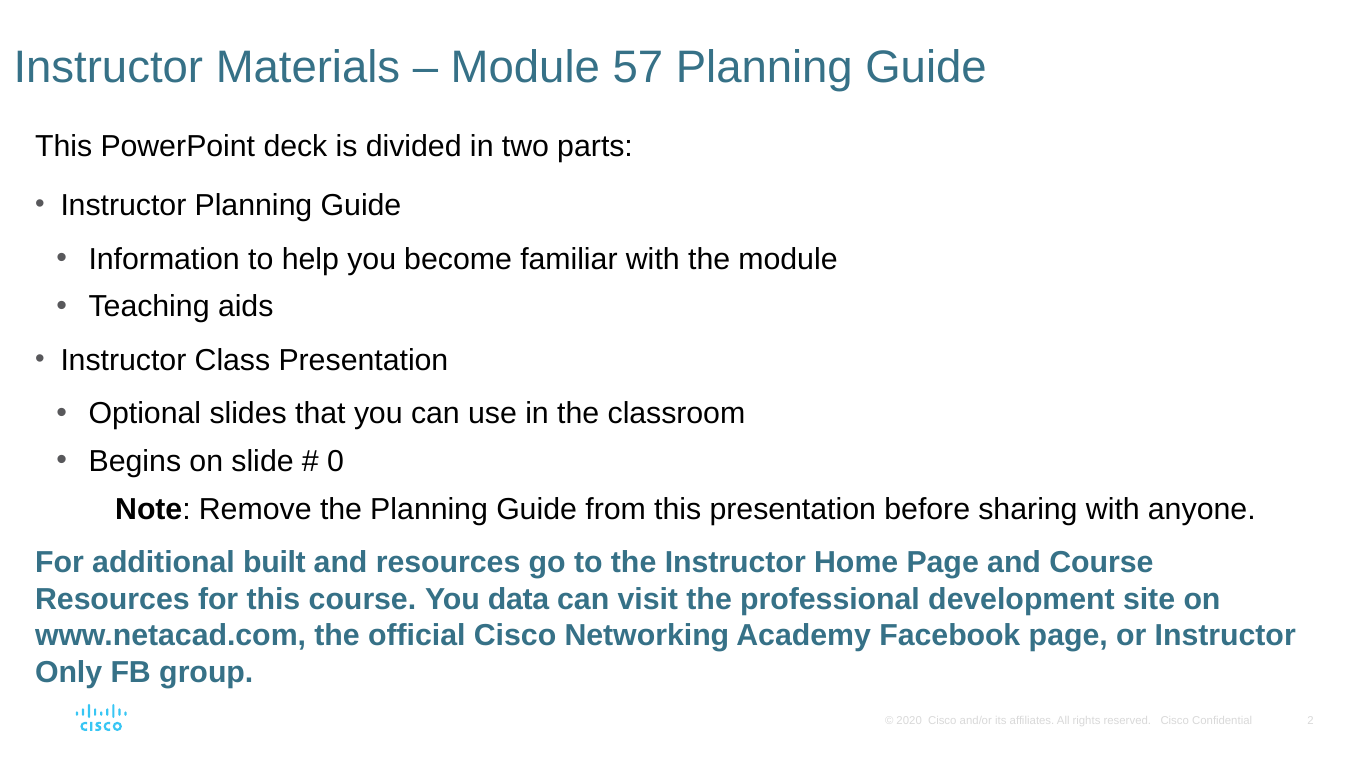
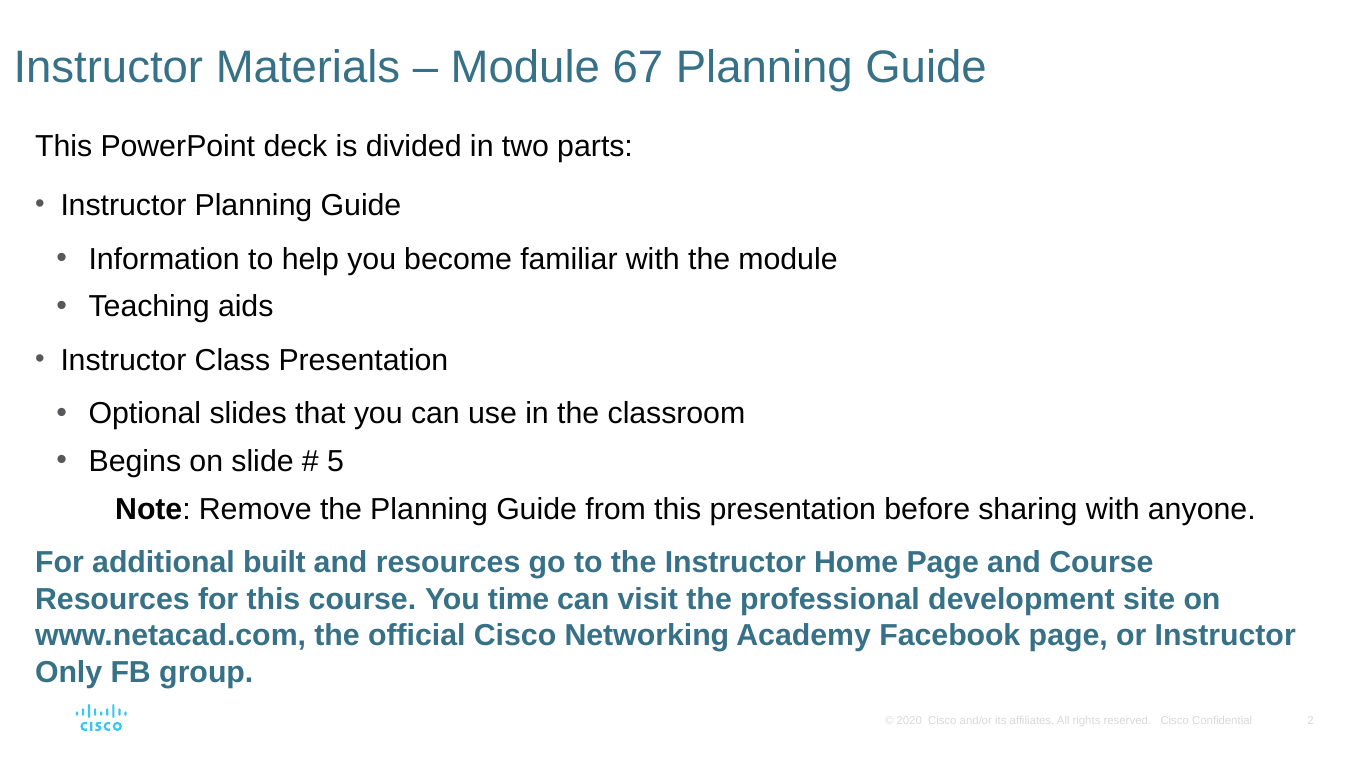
57: 57 -> 67
0: 0 -> 5
data: data -> time
